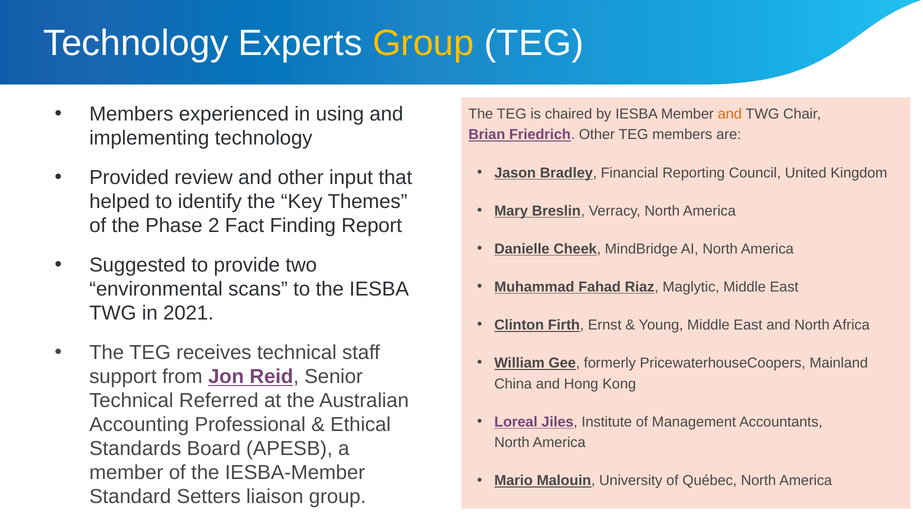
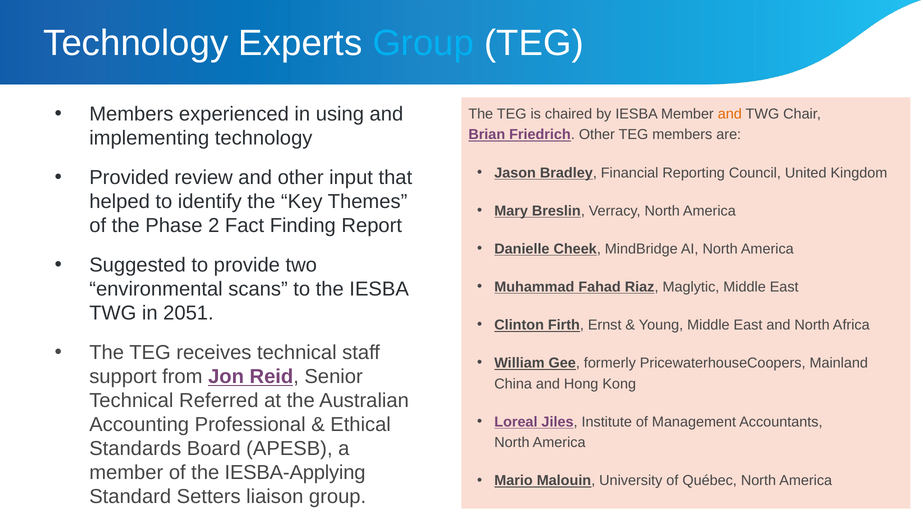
Group at (423, 43) colour: yellow -> light blue
2021: 2021 -> 2051
IESBA-Member: IESBA-Member -> IESBA-Applying
